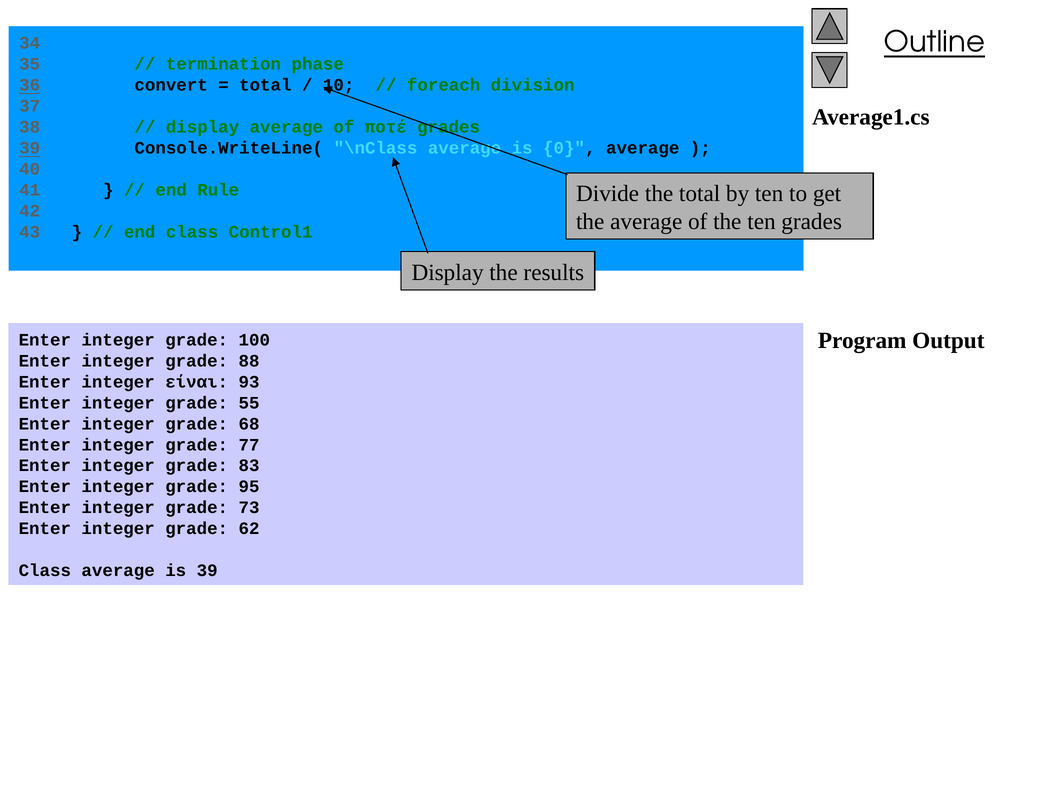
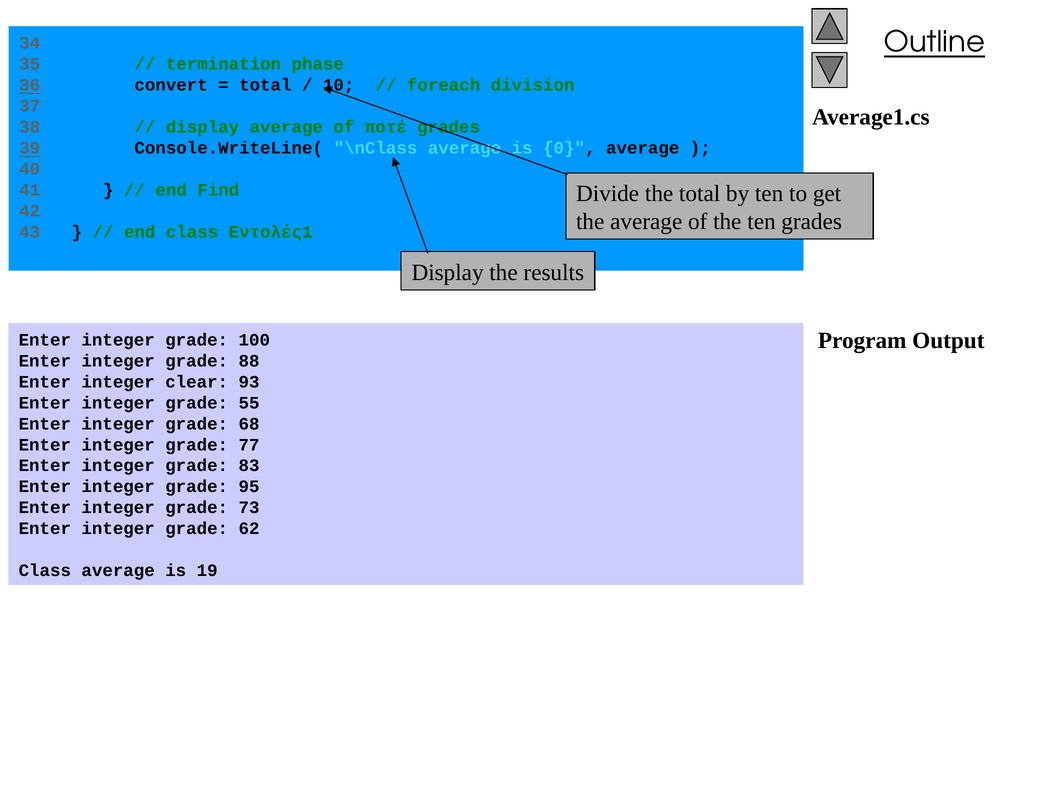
Rule: Rule -> Find
Control1: Control1 -> Εντολές1
είναι: είναι -> clear
is 39: 39 -> 19
